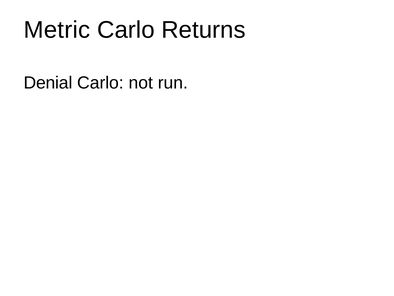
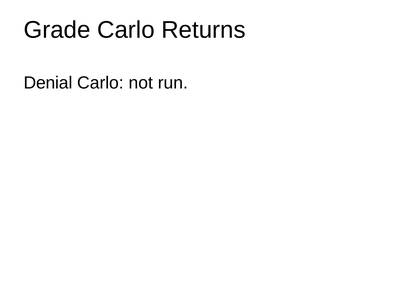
Metric: Metric -> Grade
